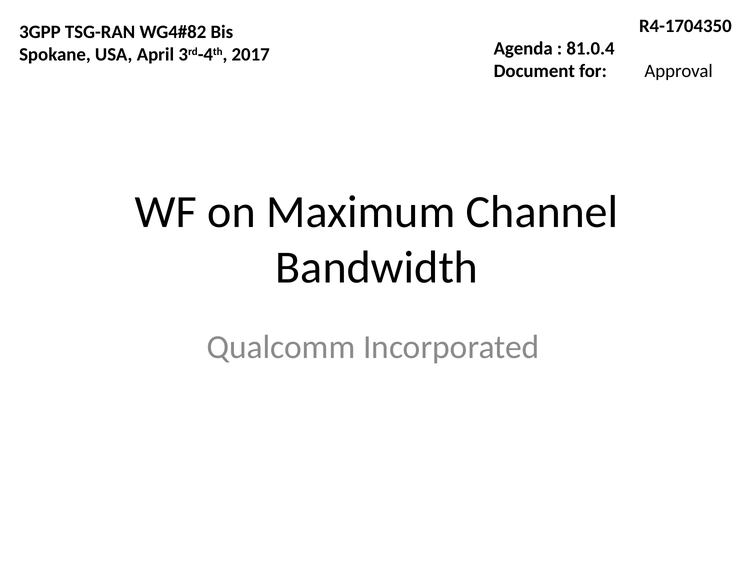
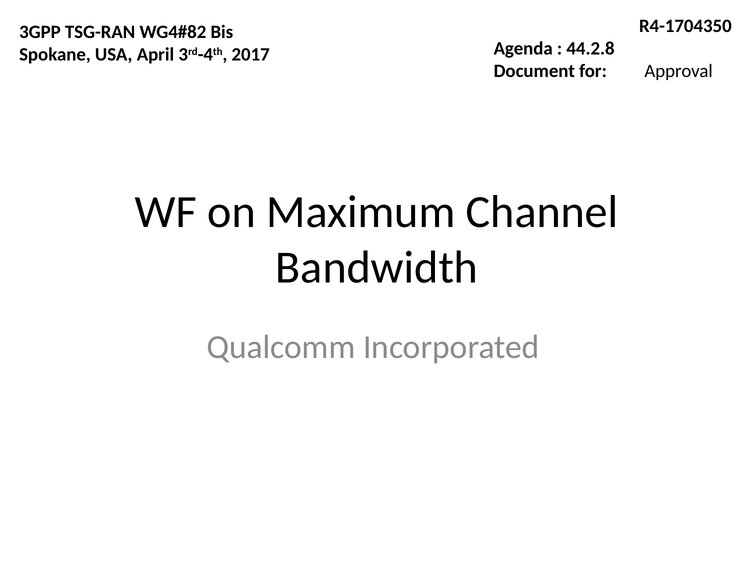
81.0.4: 81.0.4 -> 44.2.8
